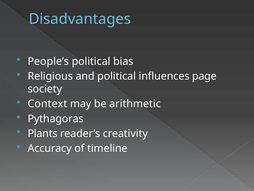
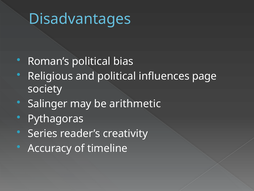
People’s: People’s -> Roman’s
Context: Context -> Salinger
Plants: Plants -> Series
